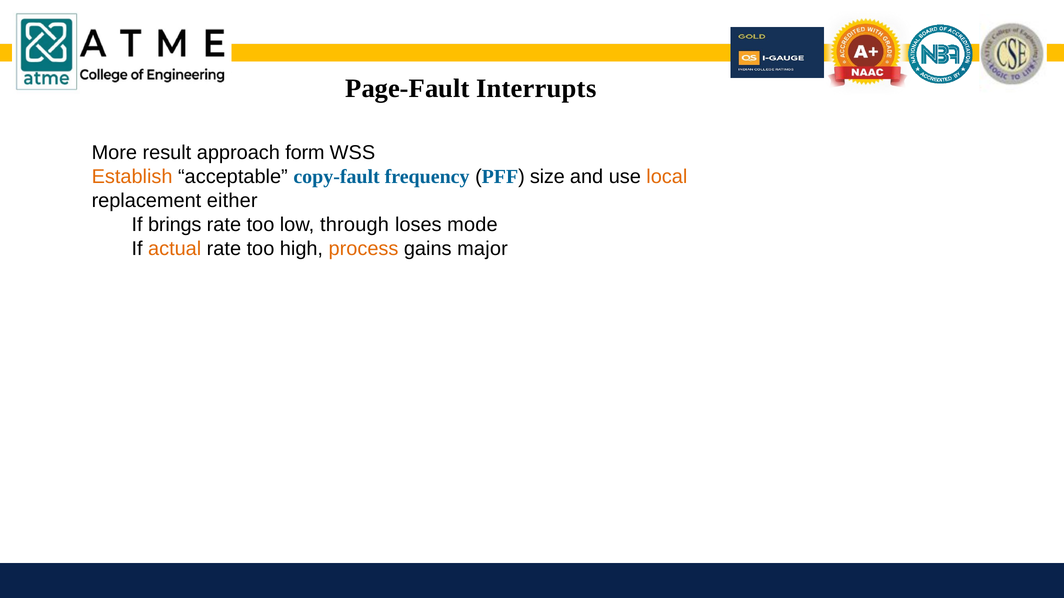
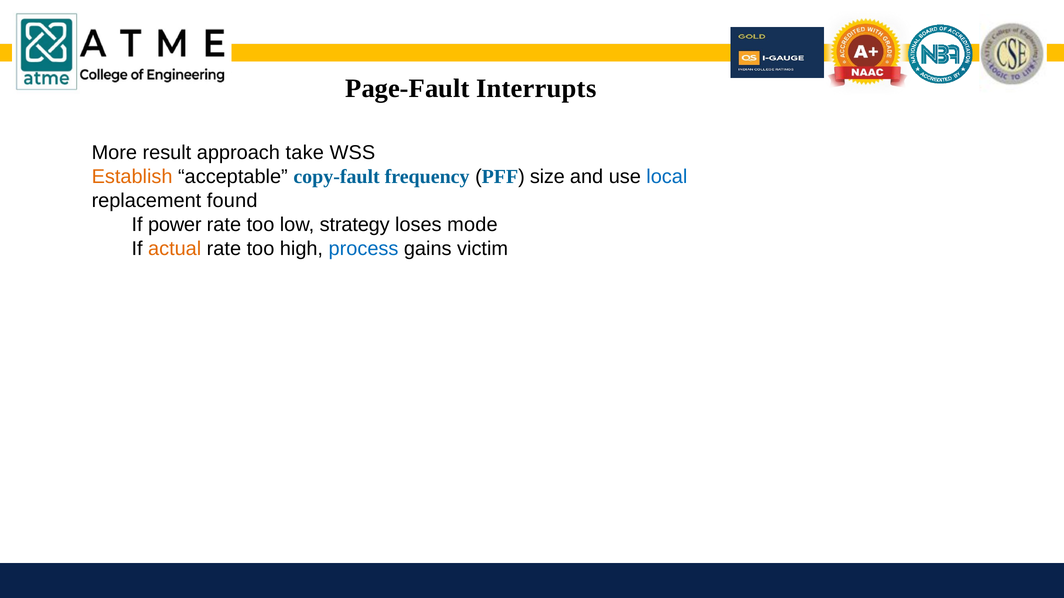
form: form -> take
local colour: orange -> blue
either: either -> found
brings: brings -> power
through: through -> strategy
process colour: orange -> blue
major: major -> victim
